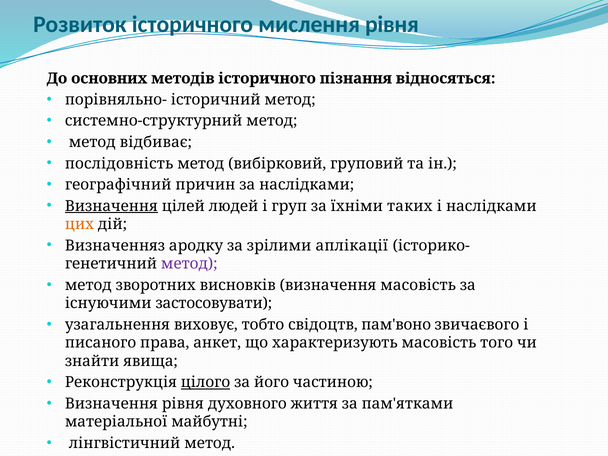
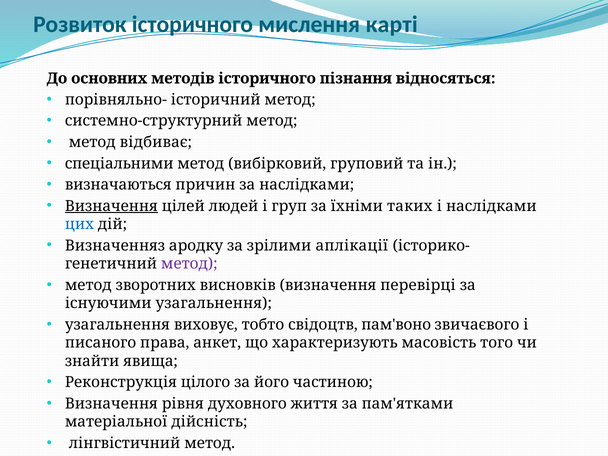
мислення рівня: рівня -> карті
послідовність: послідовність -> спеціальними
географічний: географічний -> визначаються
цих colour: orange -> blue
визначення масовість: масовість -> перевірці
існуючими застосовувати: застосовувати -> узагальнення
цілого underline: present -> none
майбутні: майбутні -> дійсність
